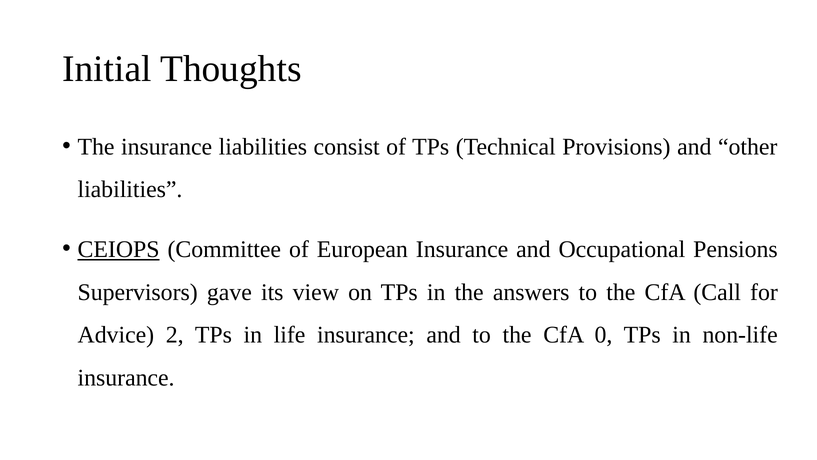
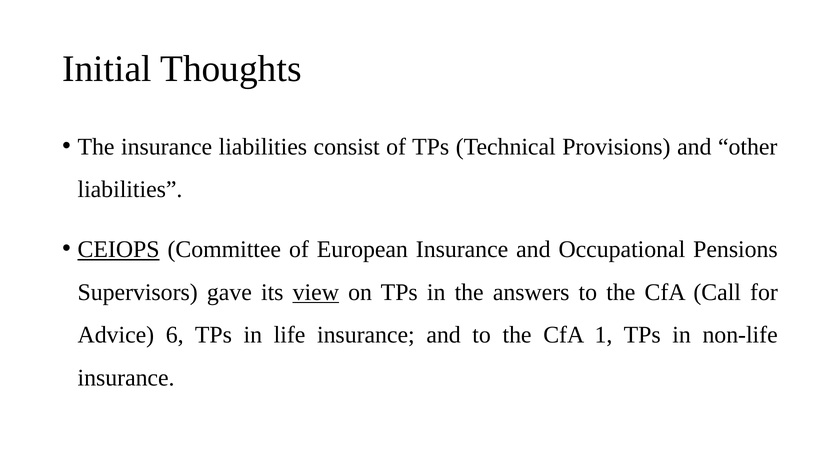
view underline: none -> present
2: 2 -> 6
0: 0 -> 1
